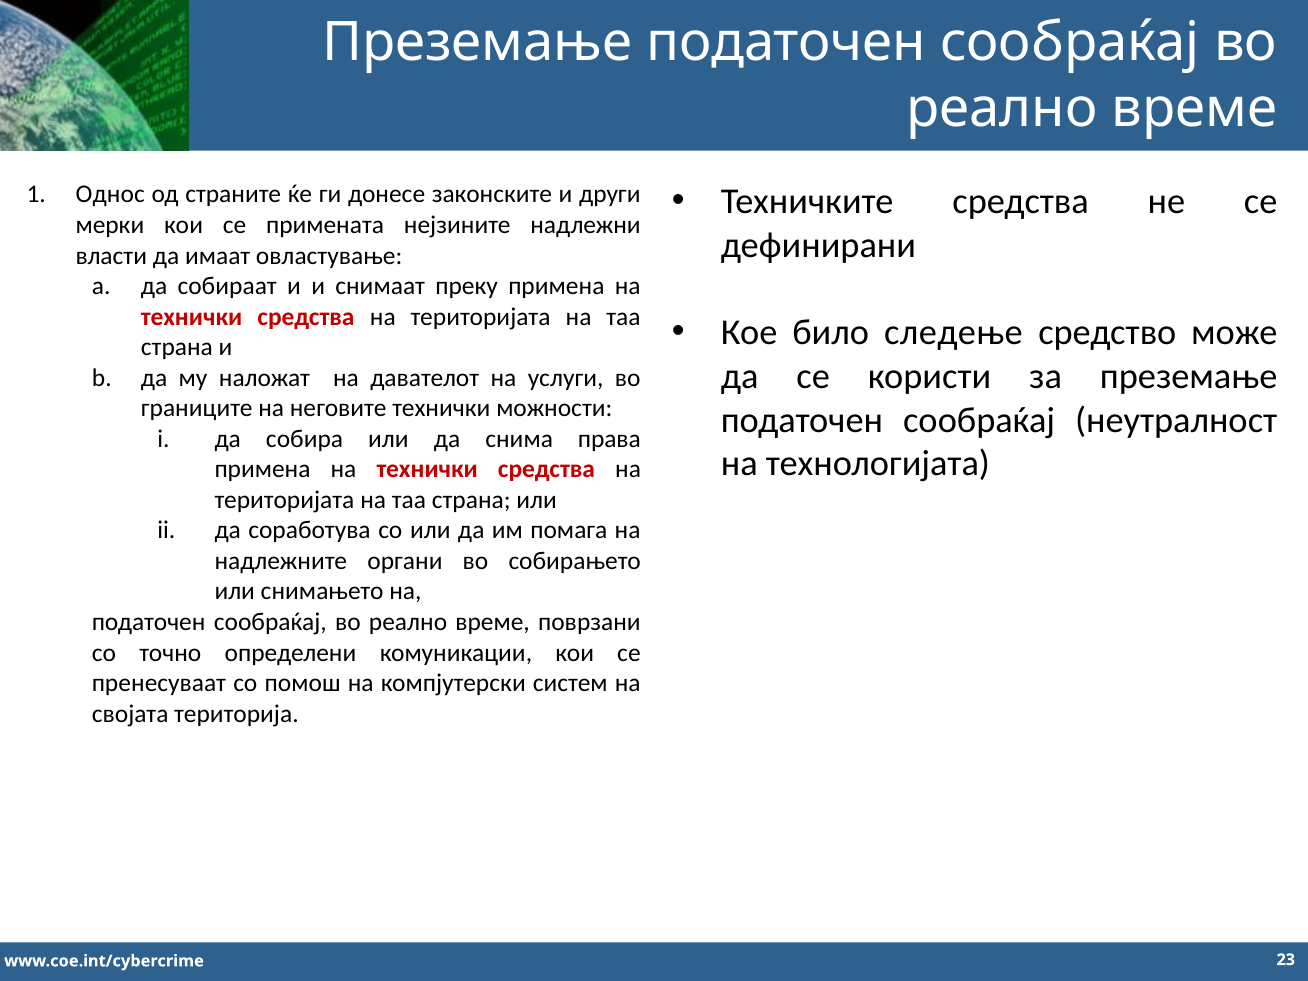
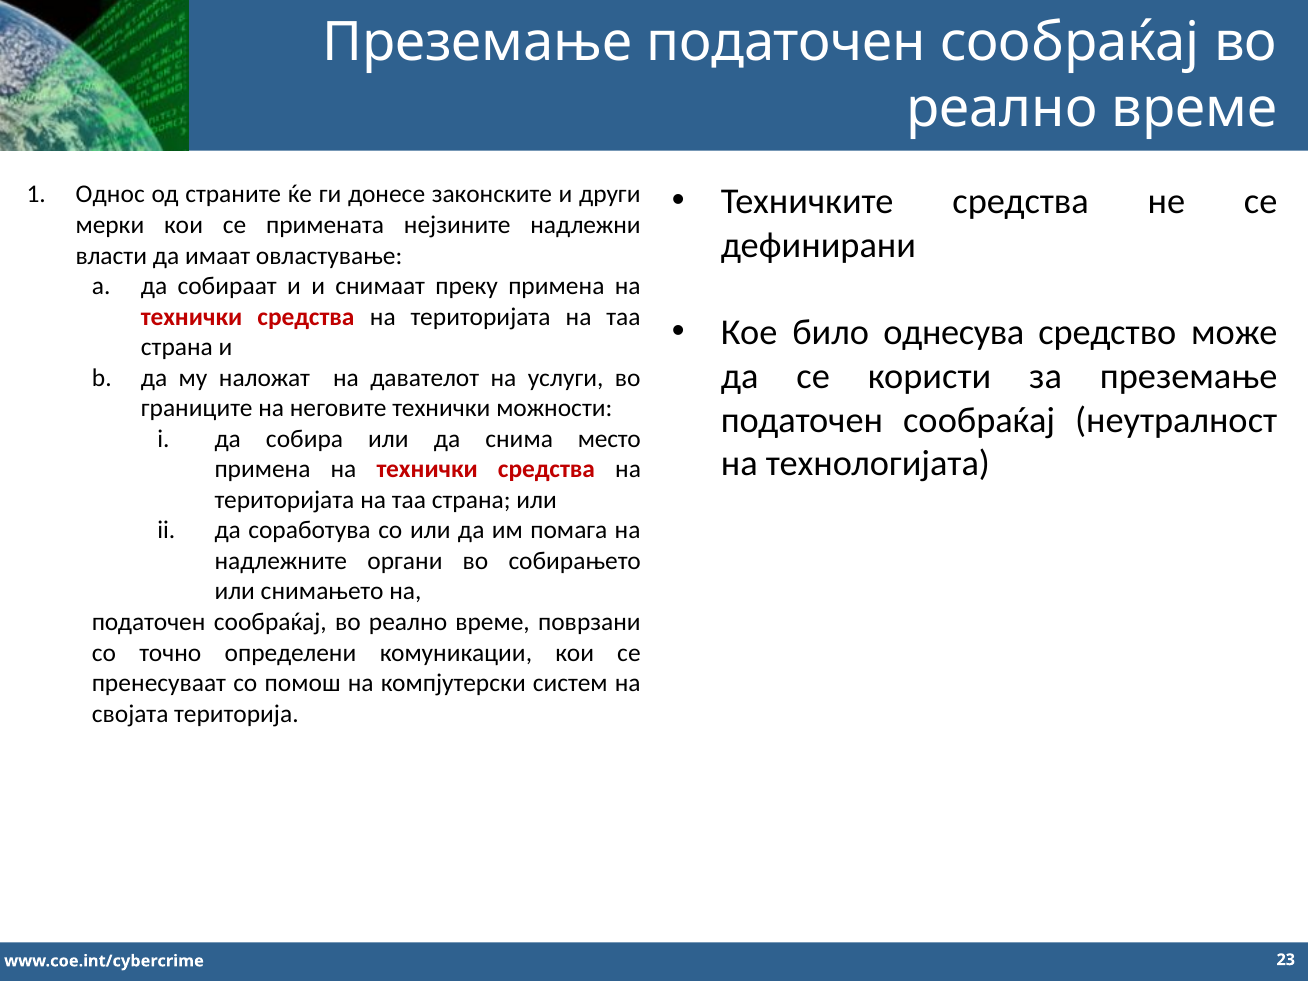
следење: следење -> однесува
права: права -> место
